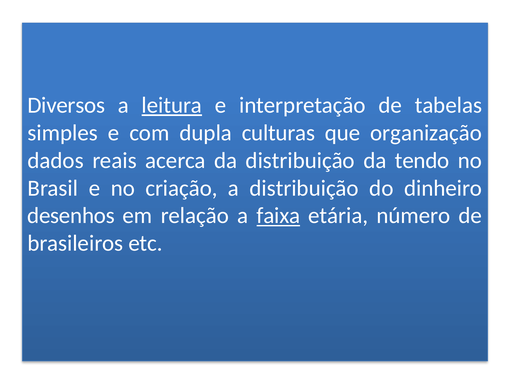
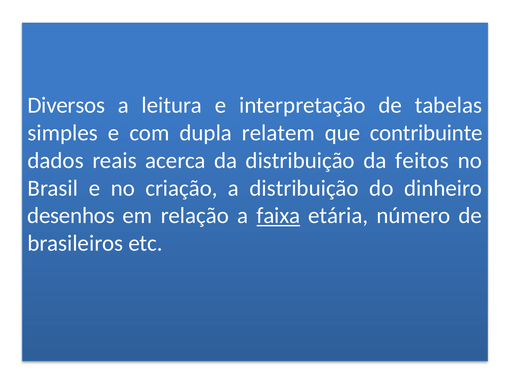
leitura underline: present -> none
culturas: culturas -> relatem
organização: organização -> contribuinte
tendo: tendo -> feitos
